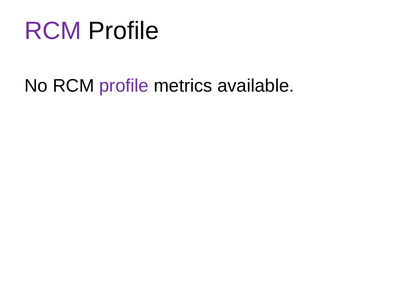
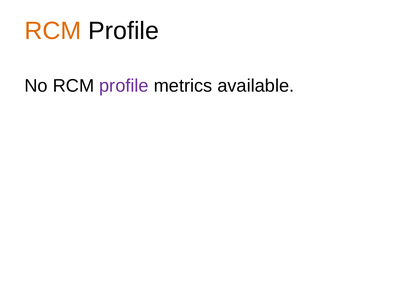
RCM at (53, 31) colour: purple -> orange
